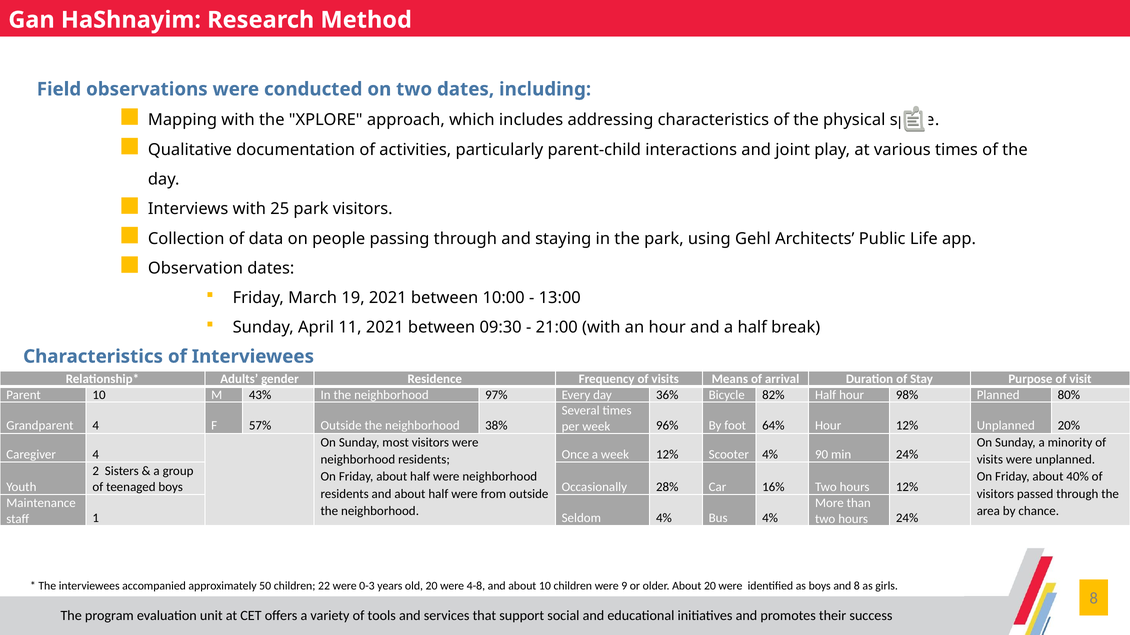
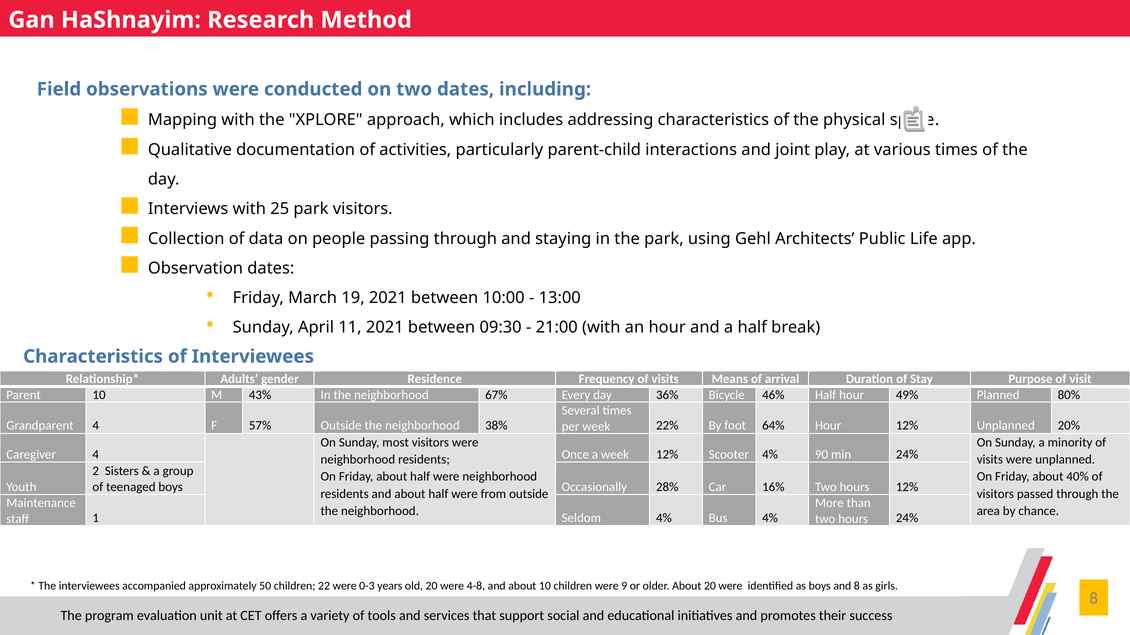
97%: 97% -> 67%
82%: 82% -> 46%
98%: 98% -> 49%
96%: 96% -> 22%
